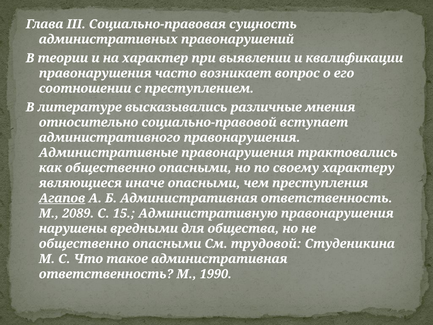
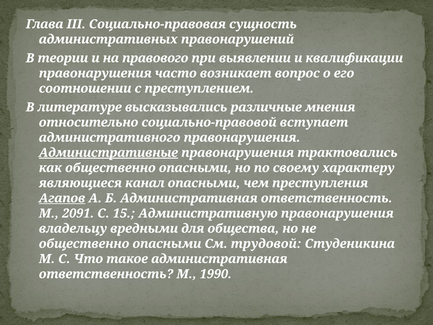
характер: характер -> правового
Административные underline: none -> present
иначе: иначе -> канал
2089: 2089 -> 2091
нарушены: нарушены -> владельцу
